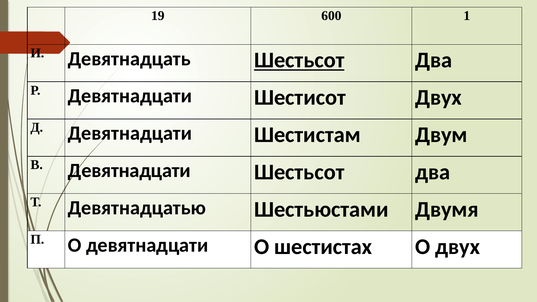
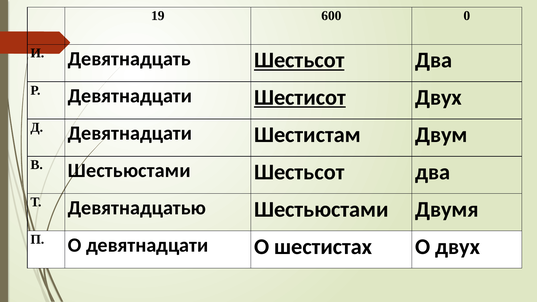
1: 1 -> 0
Шестисот underline: none -> present
В Девятнадцати: Девятнадцати -> Шестьюстами
